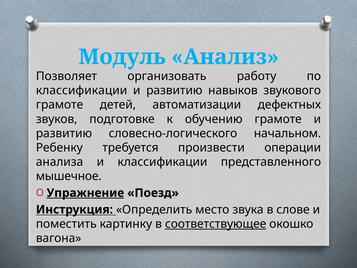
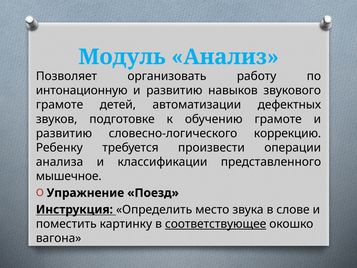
классификации at (82, 90): классификации -> интонационную
начальном: начальном -> коррекцию
Упражнение underline: present -> none
